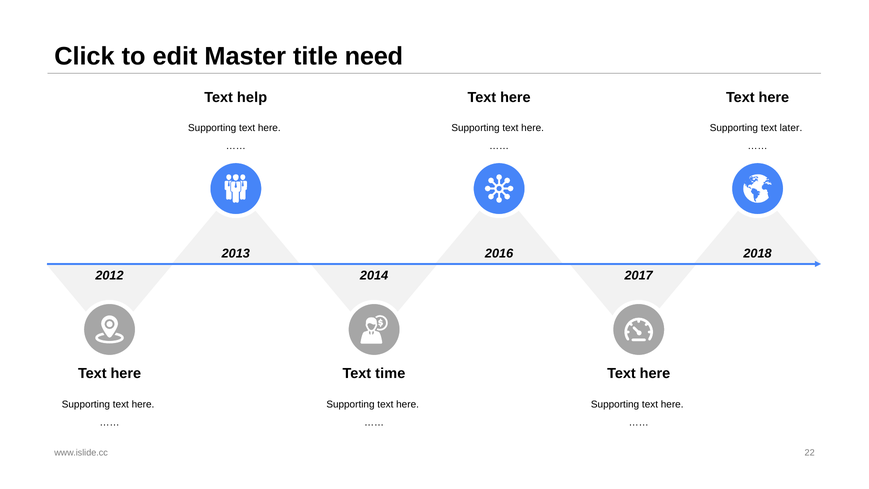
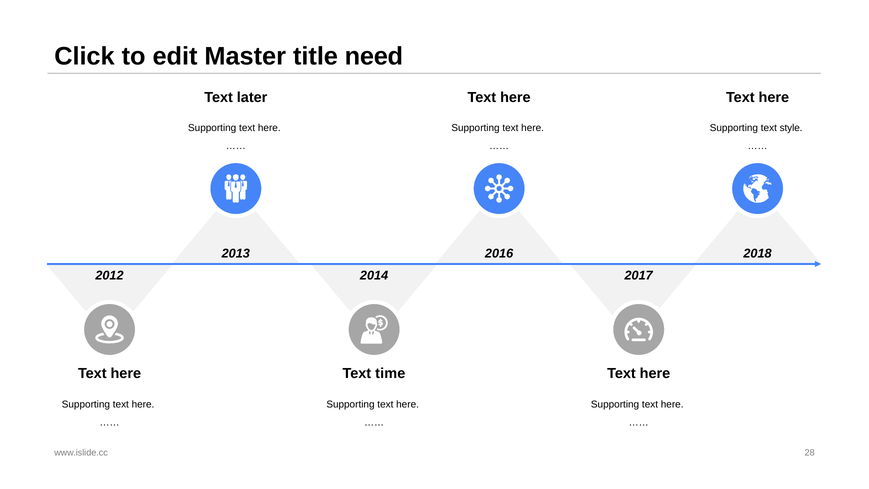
help: help -> later
later: later -> style
22: 22 -> 28
